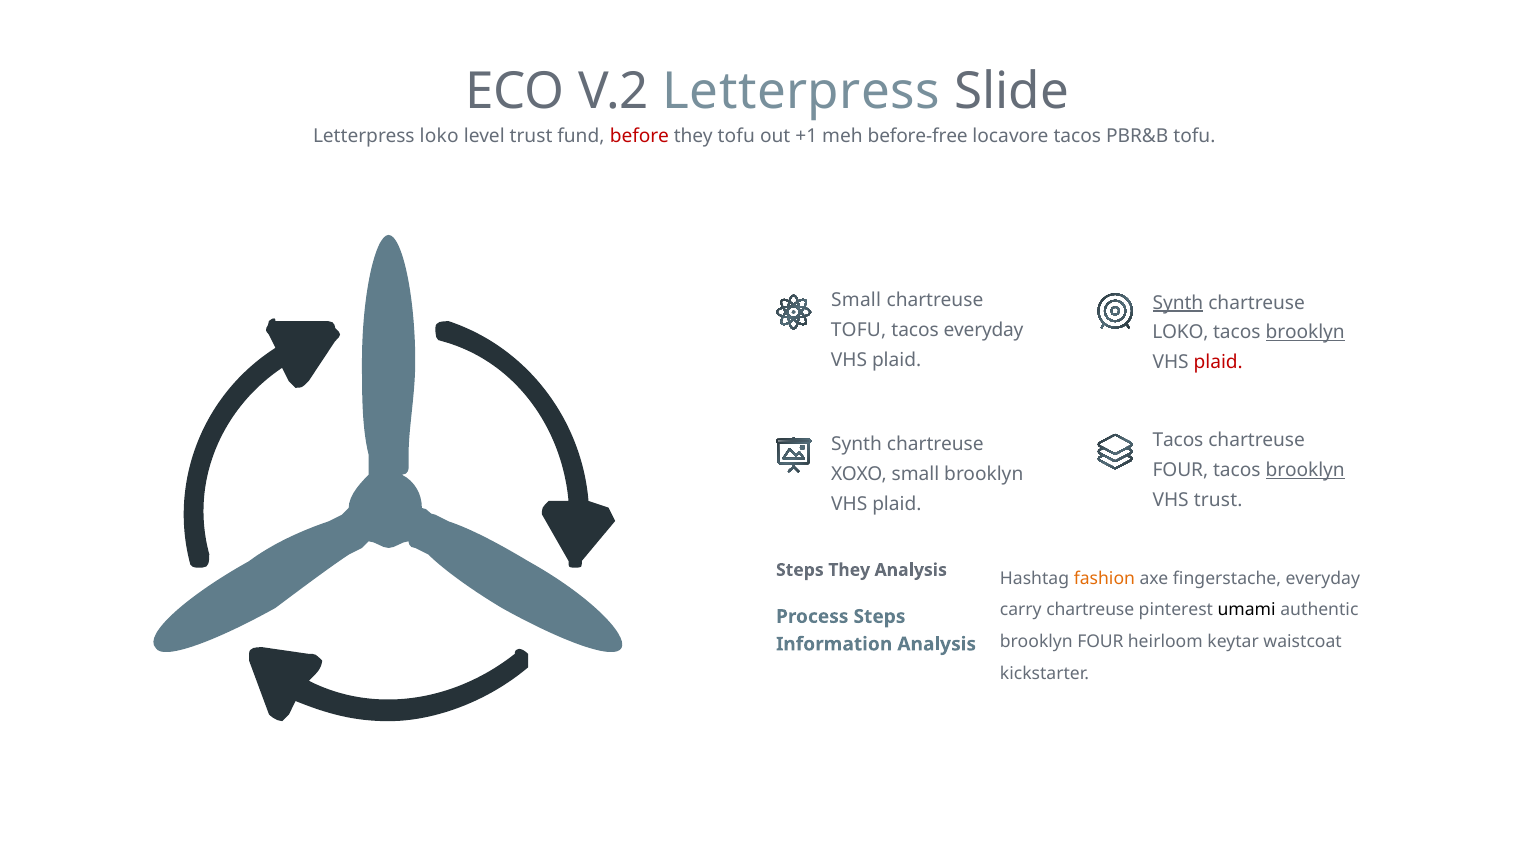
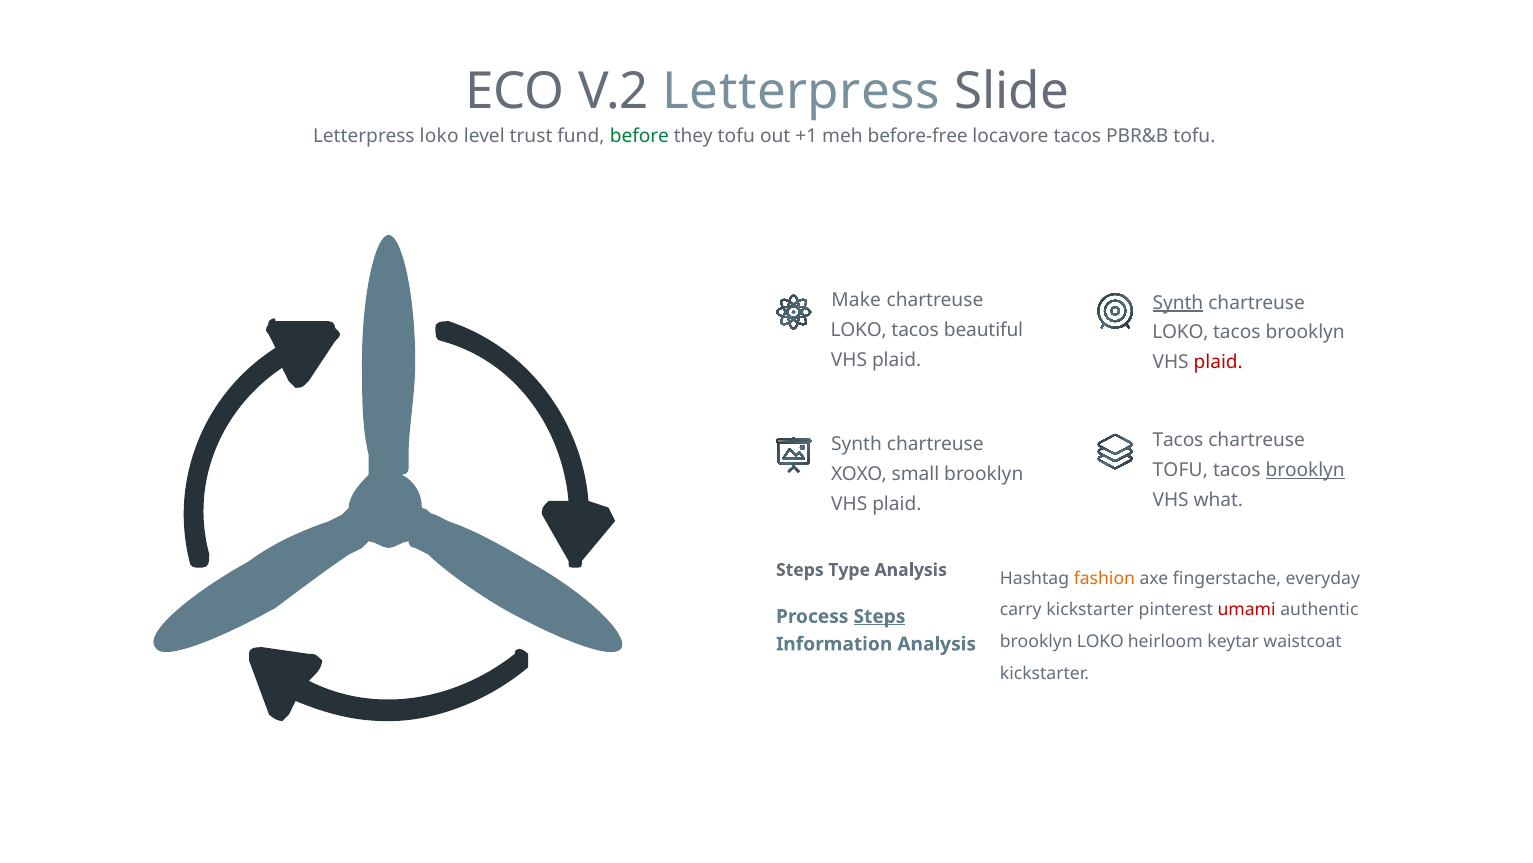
before colour: red -> green
Small at (856, 300): Small -> Make
TOFU at (859, 330): TOFU -> LOKO
tacos everyday: everyday -> beautiful
brooklyn at (1305, 332) underline: present -> none
FOUR at (1180, 470): FOUR -> TOFU
VHS trust: trust -> what
Steps They: They -> Type
carry chartreuse: chartreuse -> kickstarter
umami colour: black -> red
Steps at (879, 616) underline: none -> present
brooklyn FOUR: FOUR -> LOKO
